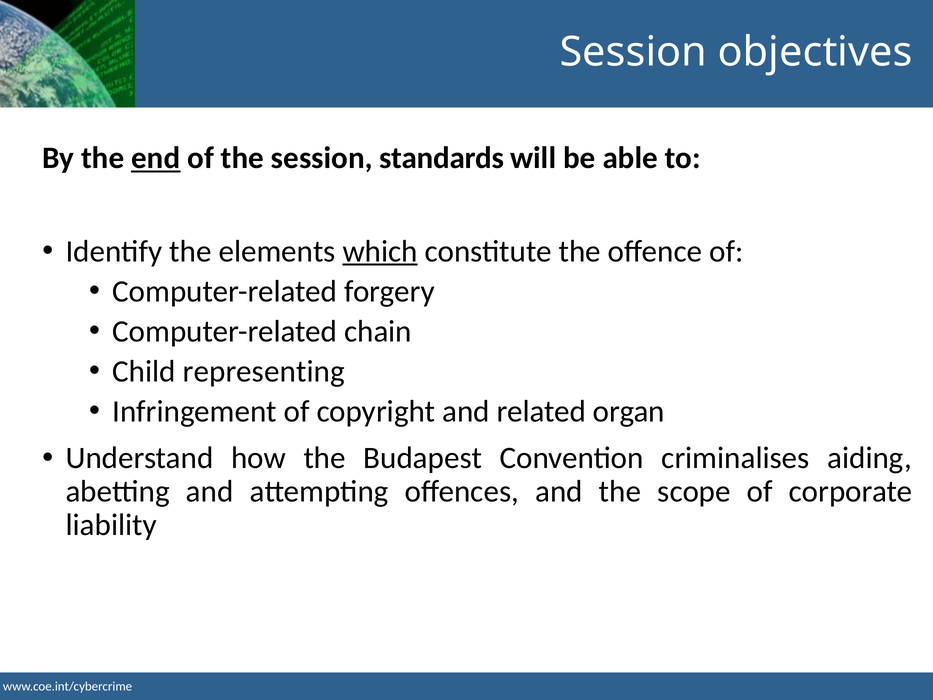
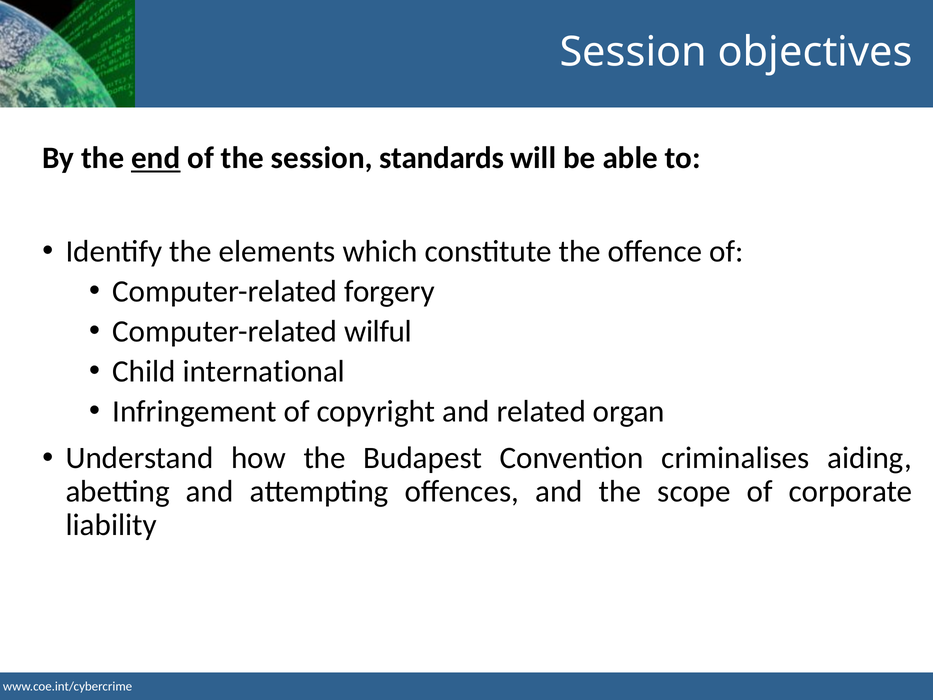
which underline: present -> none
chain: chain -> wilful
representing: representing -> international
